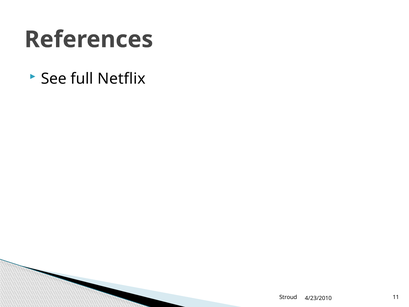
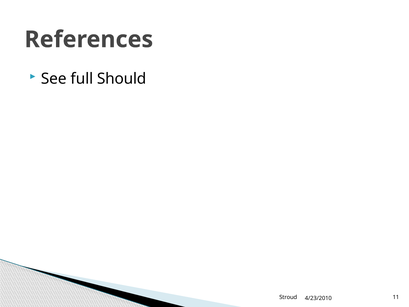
Netflix: Netflix -> Should
